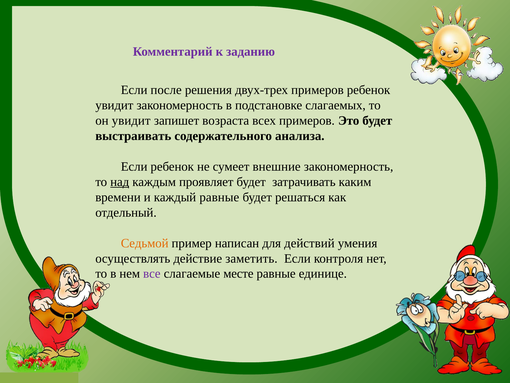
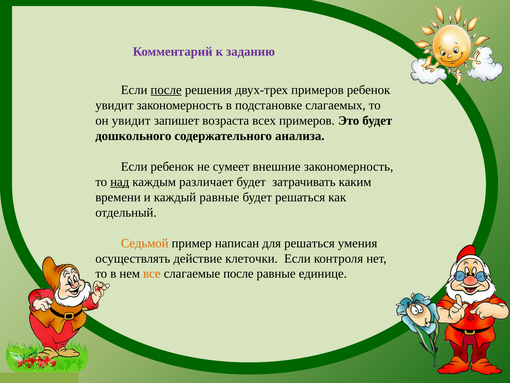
после at (166, 90) underline: none -> present
выстраивать: выстраивать -> дошкольного
проявляет: проявляет -> различает
для действий: действий -> решаться
заметить: заметить -> клеточки
все colour: purple -> orange
слагаемые месте: месте -> после
